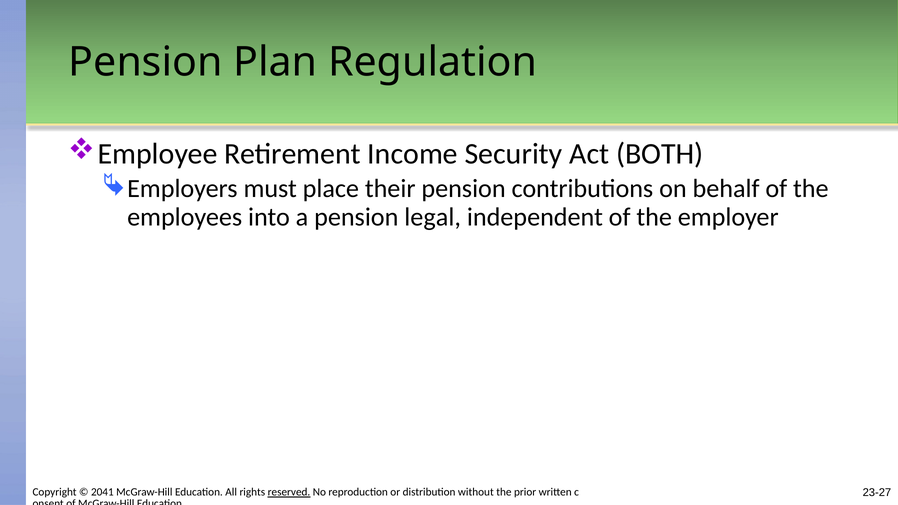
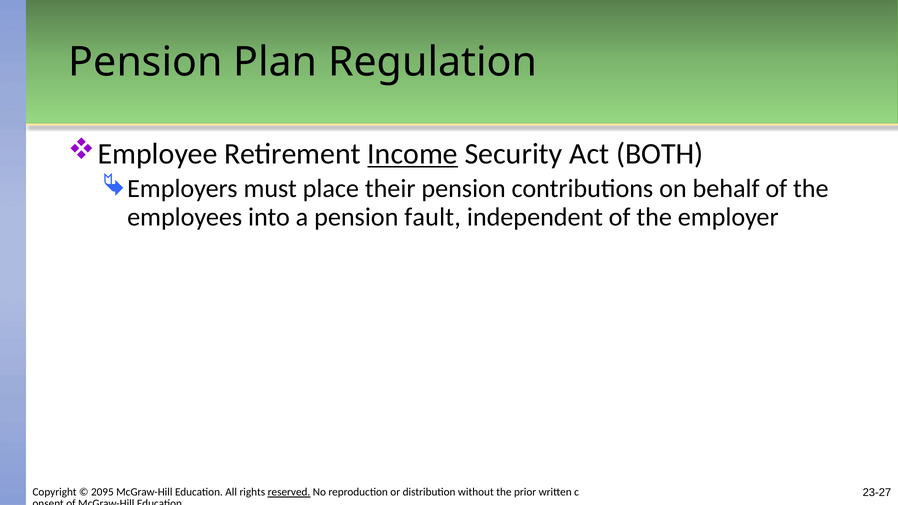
Income underline: none -> present
legal: legal -> fault
2041: 2041 -> 2095
